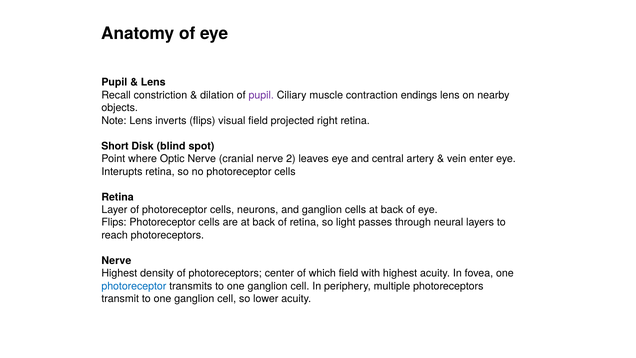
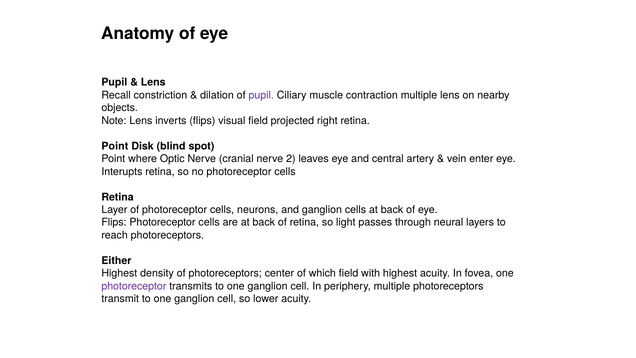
contraction endings: endings -> multiple
Short at (115, 146): Short -> Point
Nerve at (116, 261): Nerve -> Either
photoreceptor at (134, 286) colour: blue -> purple
